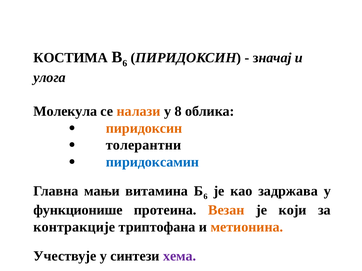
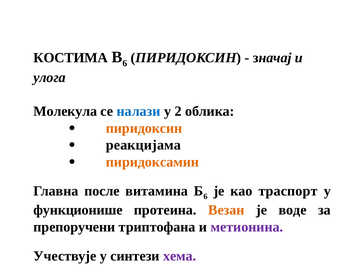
налази colour: orange -> blue
8: 8 -> 2
толерантни: толерантни -> реакцијама
пиридоксамин colour: blue -> orange
мањи: мањи -> после
задржава: задржава -> траспорт
који: који -> воде
контракције: контракције -> препоручени
метионина colour: orange -> purple
